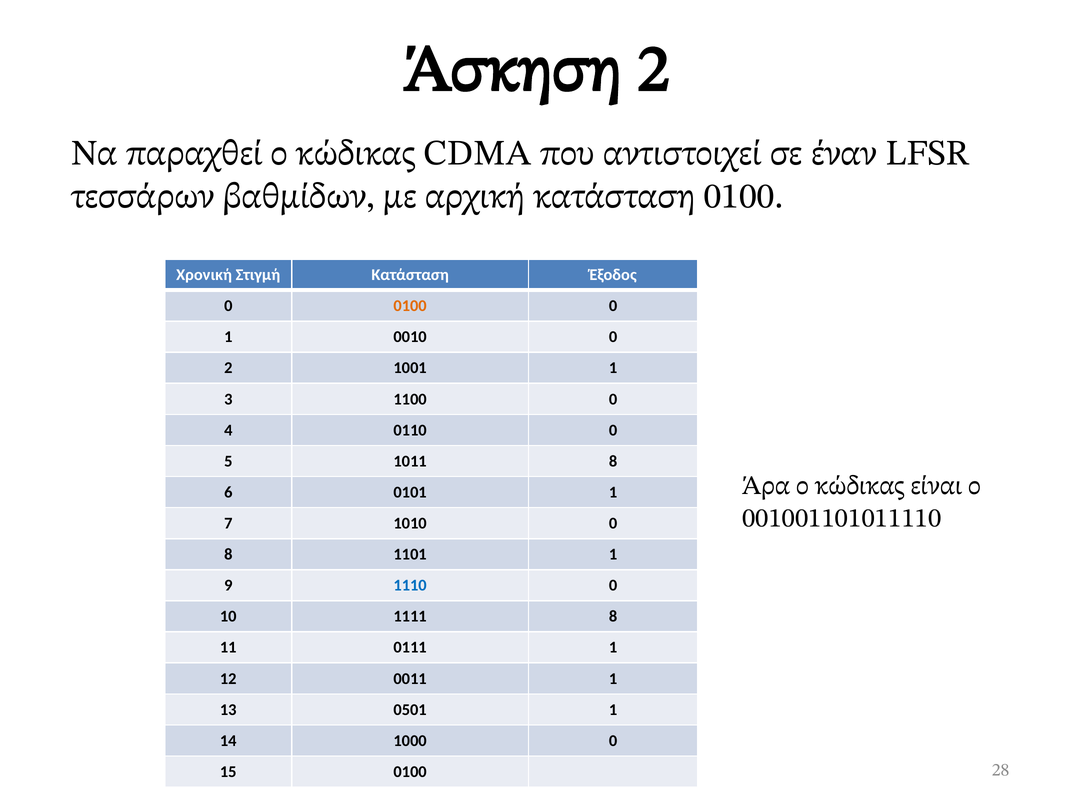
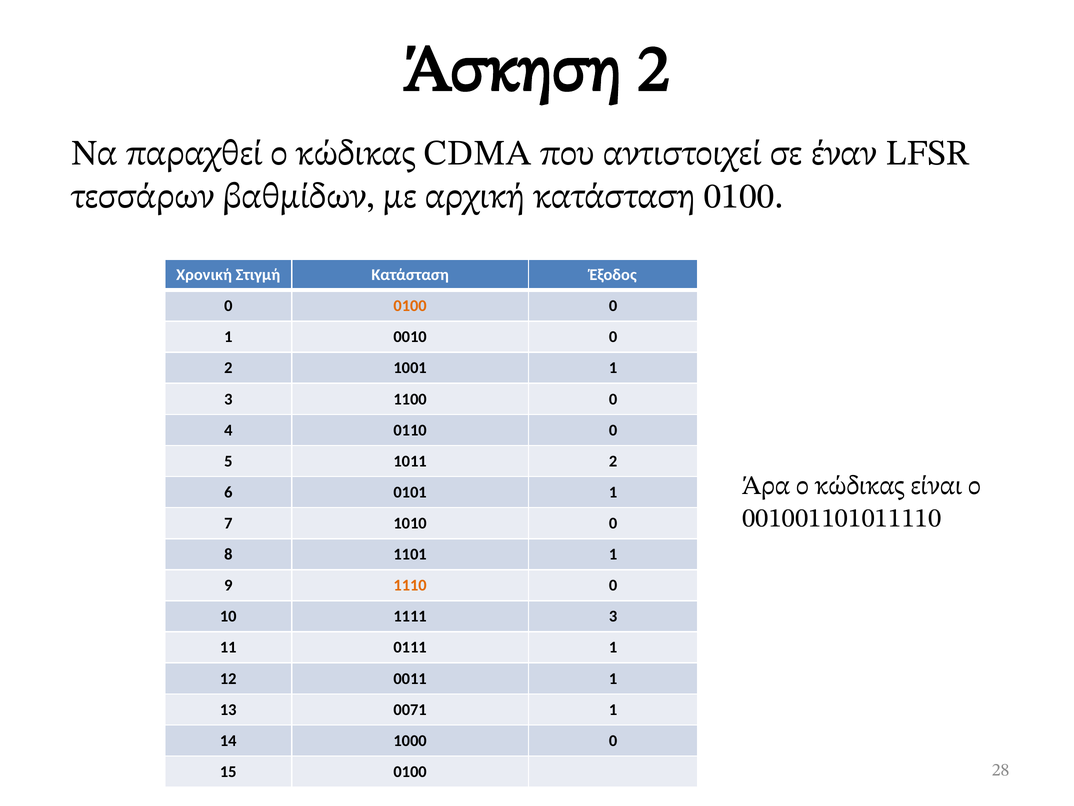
1011 8: 8 -> 2
1110 colour: blue -> orange
1111 8: 8 -> 3
0501: 0501 -> 0071
